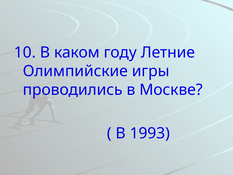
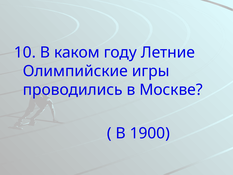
1993: 1993 -> 1900
